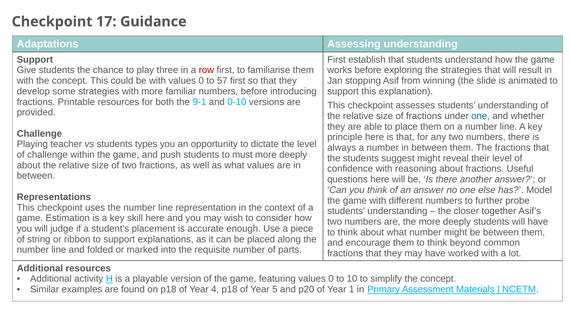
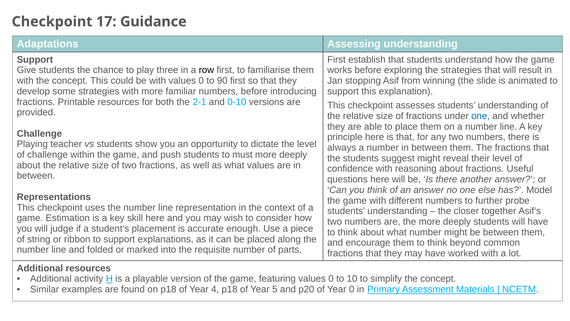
row colour: red -> black
57: 57 -> 90
9-1: 9-1 -> 2-1
types: types -> show
Year 1: 1 -> 0
